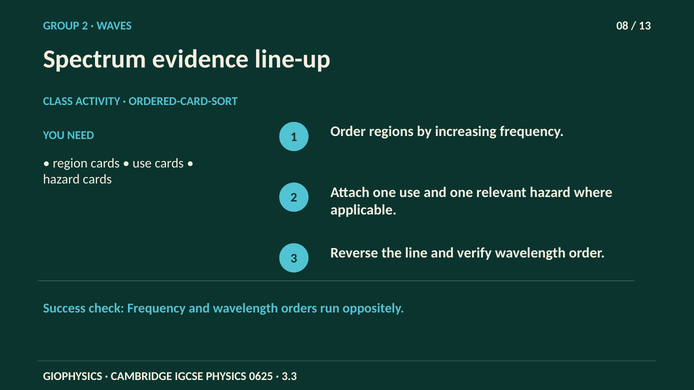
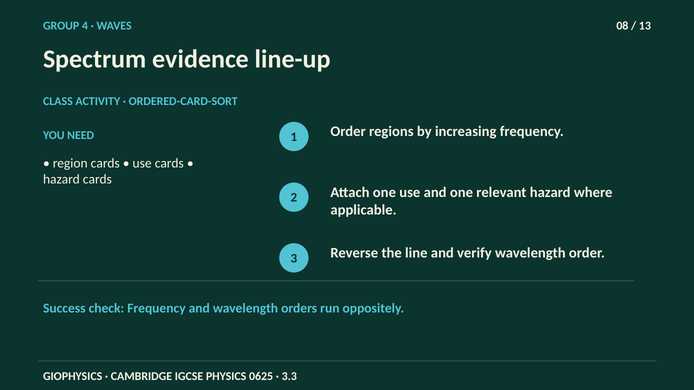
GROUP 2: 2 -> 4
